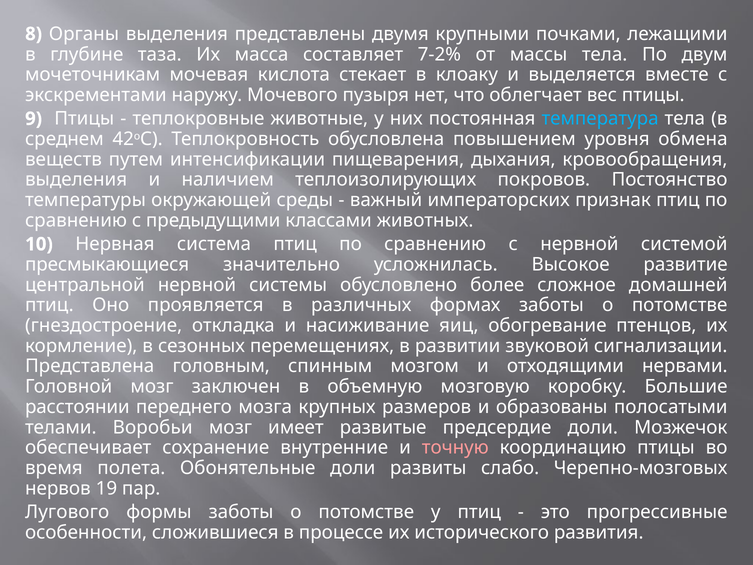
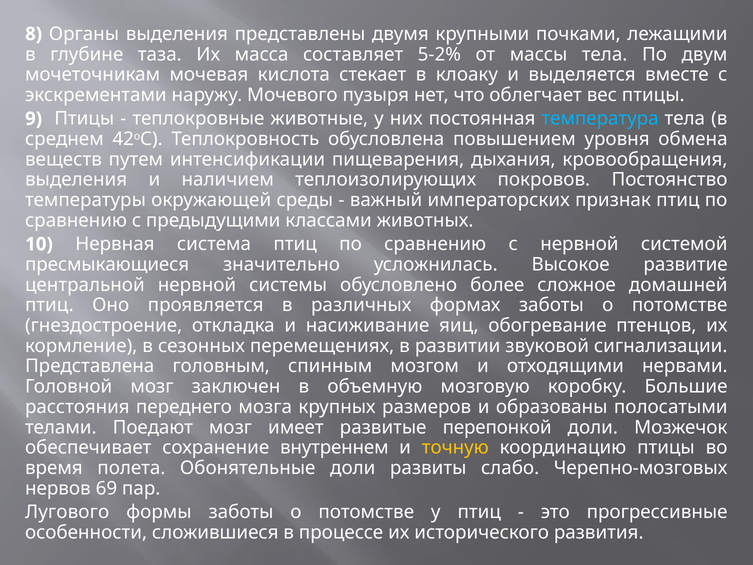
7-2%: 7-2% -> 5-2%
расстоянии: расстоянии -> расстояния
Воробьи: Воробьи -> Поедают
предсердие: предсердие -> перепонкой
внутренние: внутренние -> внутреннем
точную colour: pink -> yellow
19: 19 -> 69
